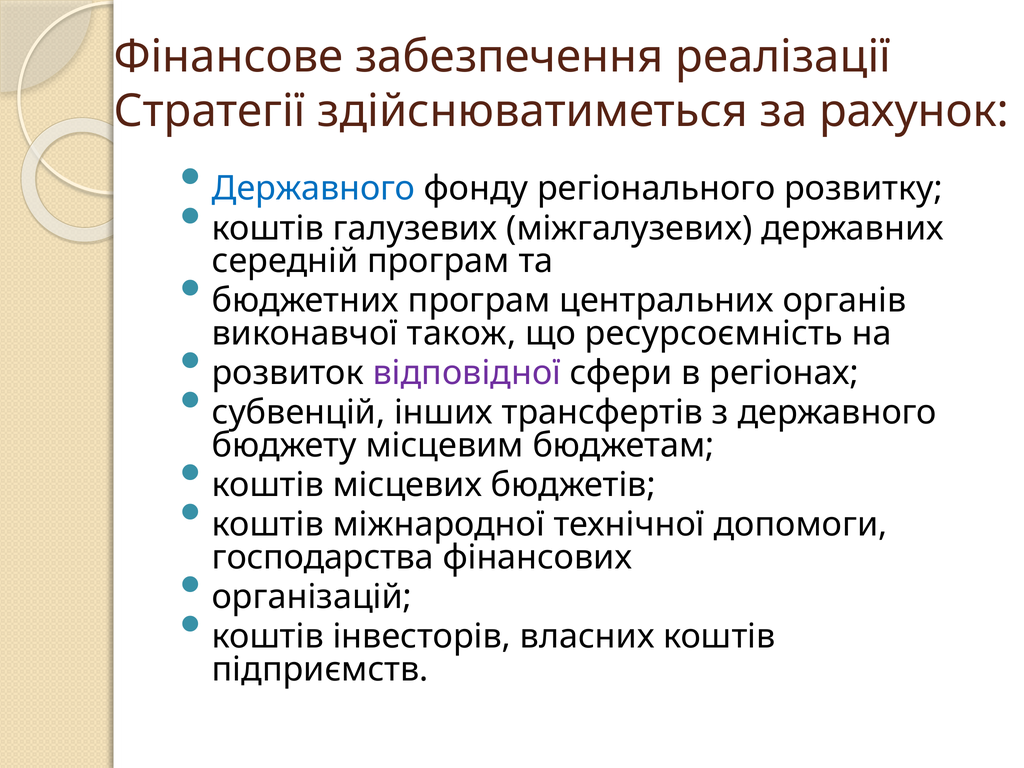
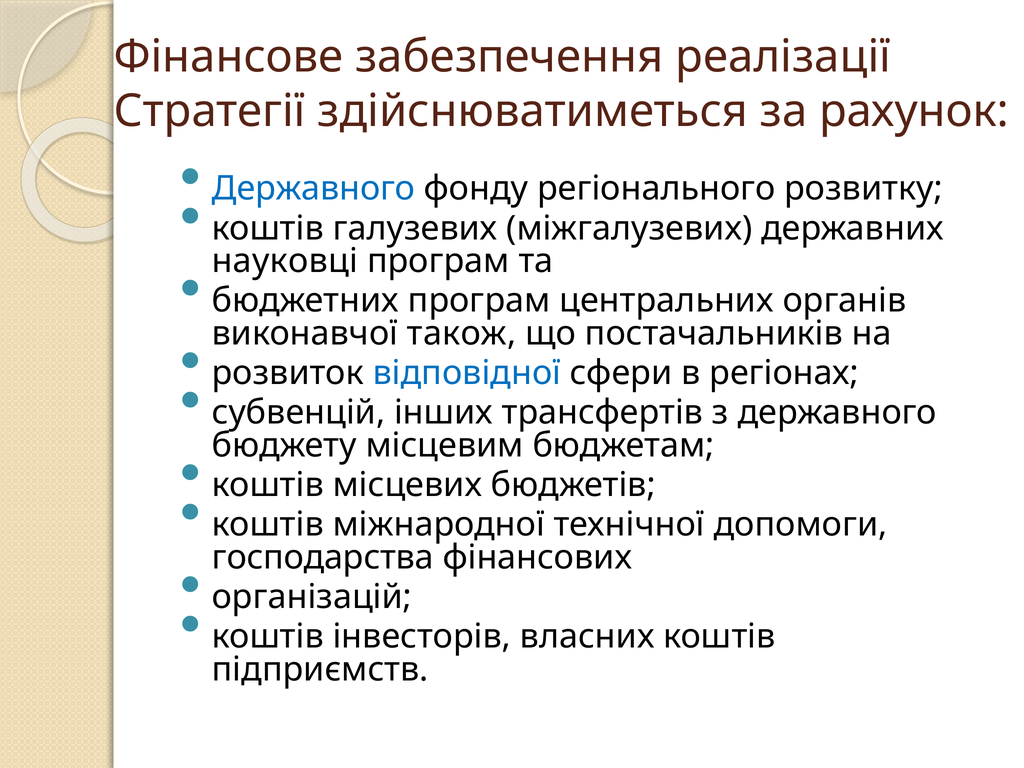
середній: середній -> науковці
ресурсоємність: ресурсоємність -> постачальників
відповідної colour: purple -> blue
